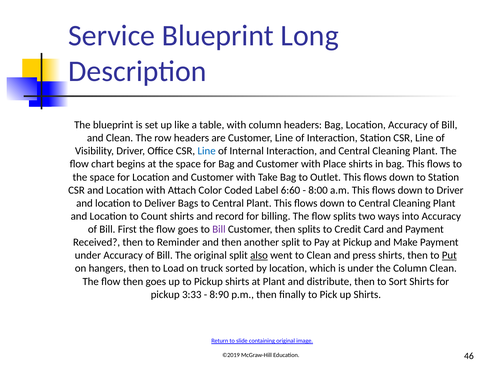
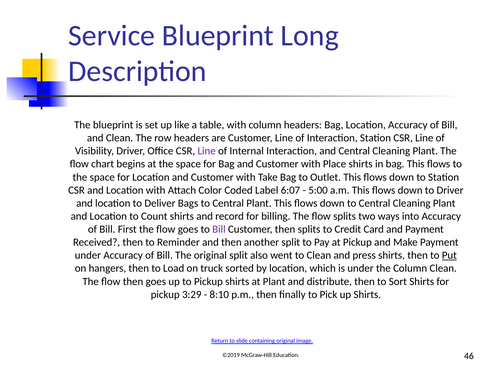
Line at (207, 151) colour: blue -> purple
6:60: 6:60 -> 6:07
8:00: 8:00 -> 5:00
also underline: present -> none
3:33: 3:33 -> 3:29
8:90: 8:90 -> 8:10
